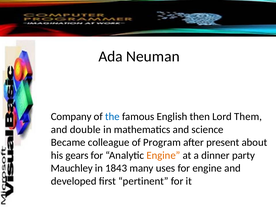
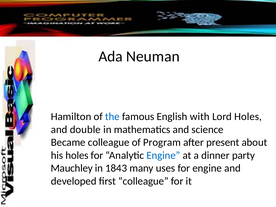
Company: Company -> Hamilton
then: then -> with
Lord Them: Them -> Holes
his gears: gears -> holes
Engine at (163, 155) colour: orange -> blue
first pertinent: pertinent -> colleague
